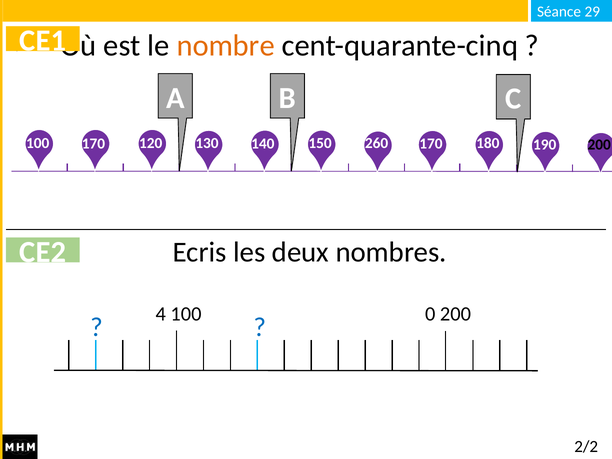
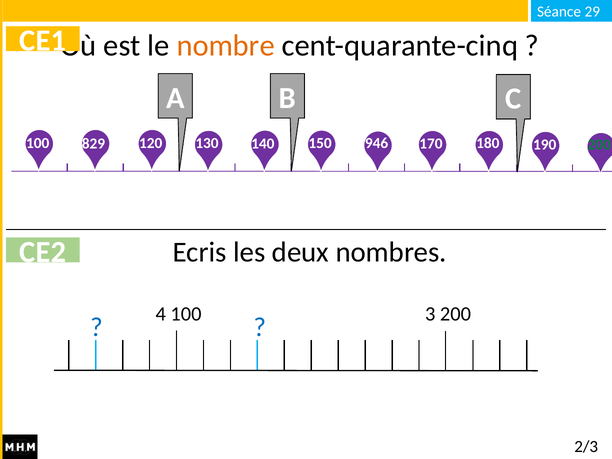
100 170: 170 -> 829
260: 260 -> 946
200 at (599, 145) colour: black -> green
0: 0 -> 3
2/2: 2/2 -> 2/3
